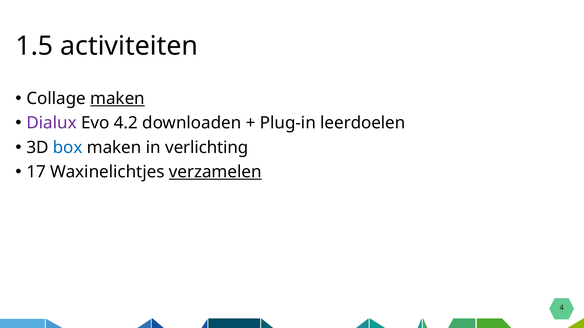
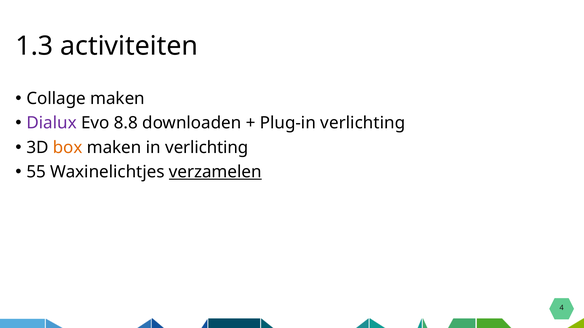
1.5: 1.5 -> 1.3
maken at (118, 99) underline: present -> none
4.2: 4.2 -> 8.8
Plug-in leerdoelen: leerdoelen -> verlichting
box colour: blue -> orange
17: 17 -> 55
